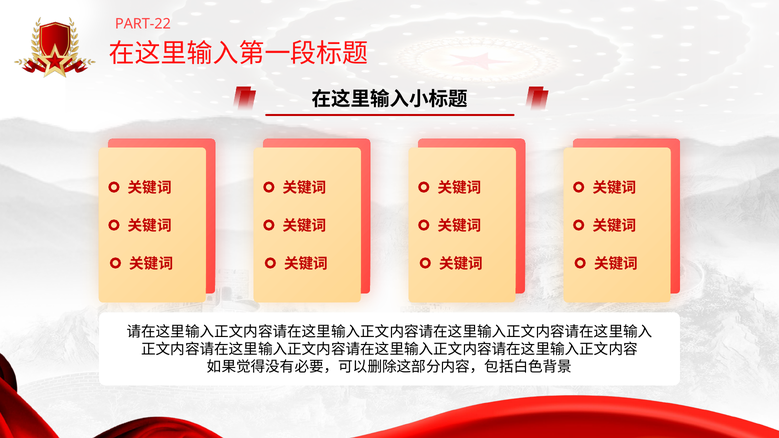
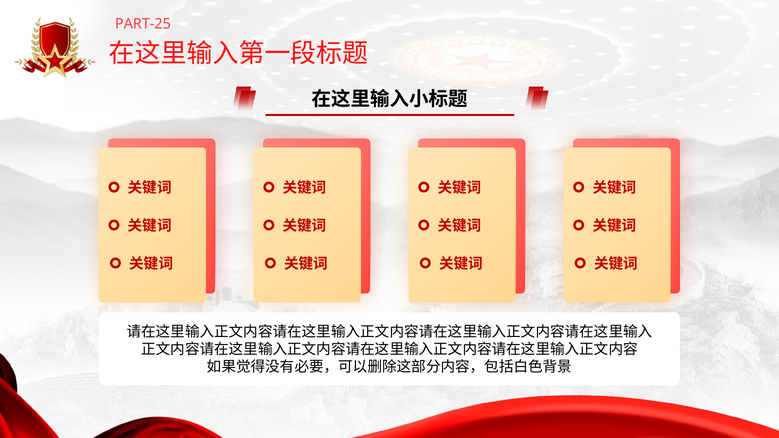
PART-22: PART-22 -> PART-25
